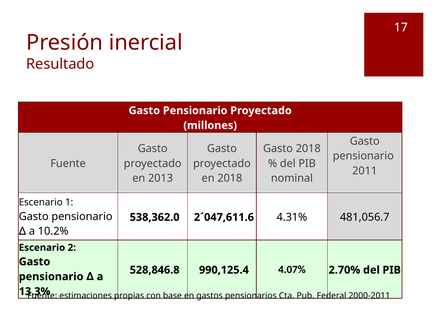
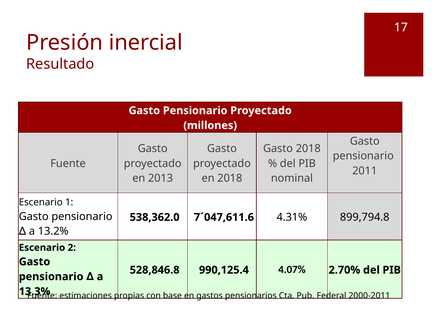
2´047,611.6: 2´047,611.6 -> 7´047,611.6
481,056.7: 481,056.7 -> 899,794.8
10.2%: 10.2% -> 13.2%
